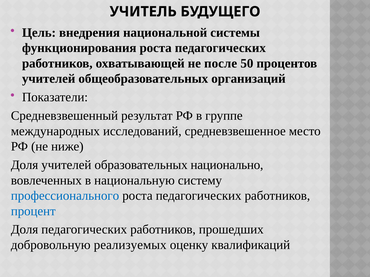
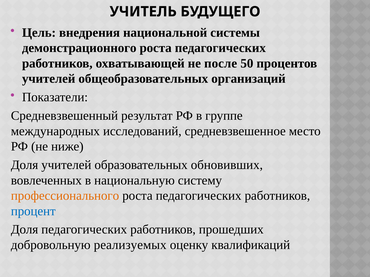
функционирования: функционирования -> демонстрационного
национально: национально -> обновивших
профессионального colour: blue -> orange
